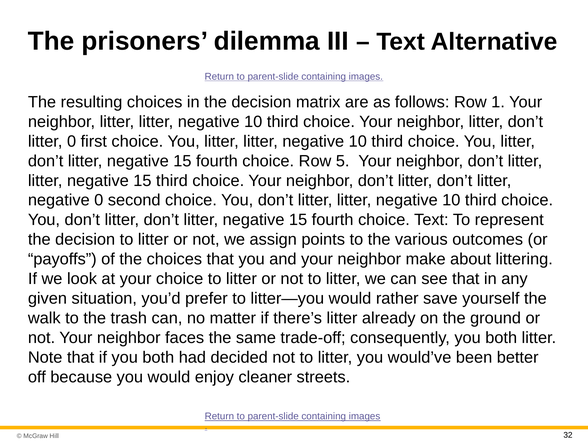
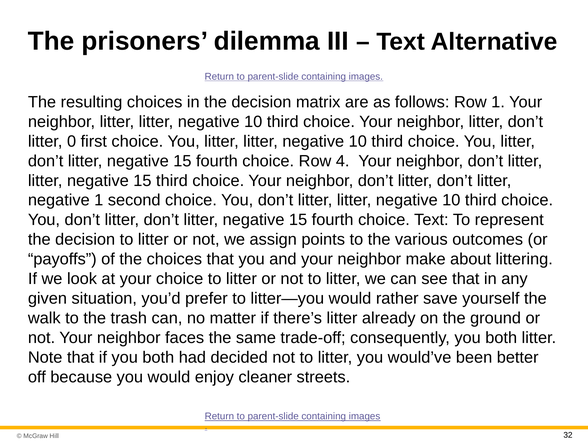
5: 5 -> 4
negative 0: 0 -> 1
